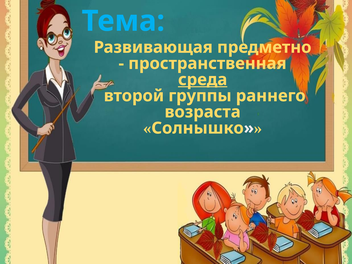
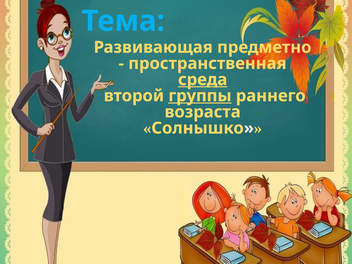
группы underline: none -> present
